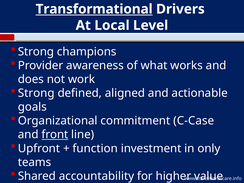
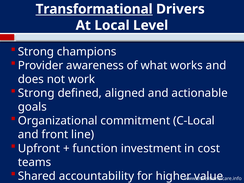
C-Case: C-Case -> C-Local
front underline: present -> none
only: only -> cost
